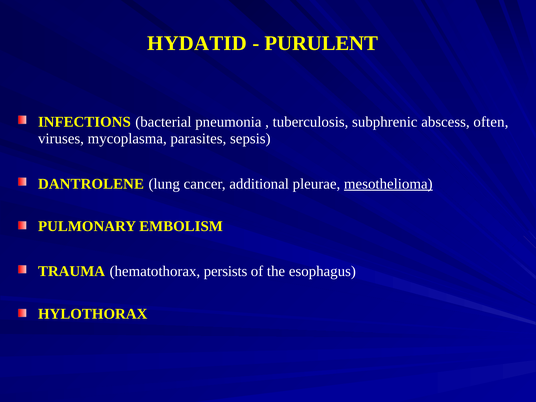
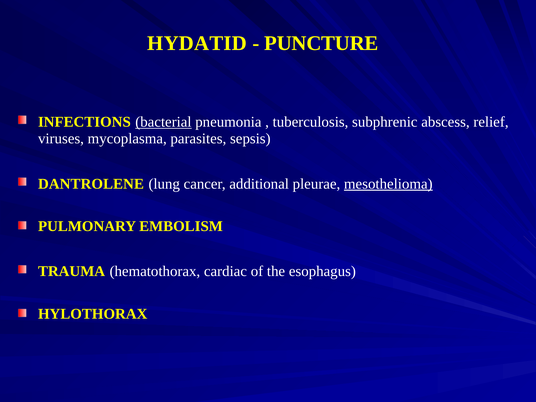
PURULENT: PURULENT -> PUNCTURE
bacterial underline: none -> present
often: often -> relief
persists: persists -> cardiac
